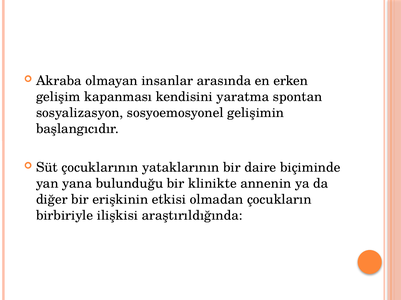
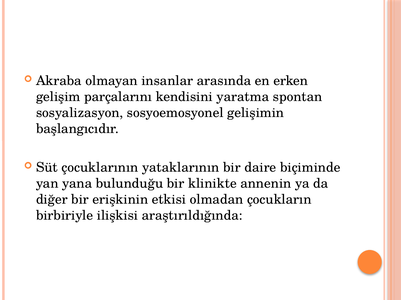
kapanması: kapanması -> parçalarını
